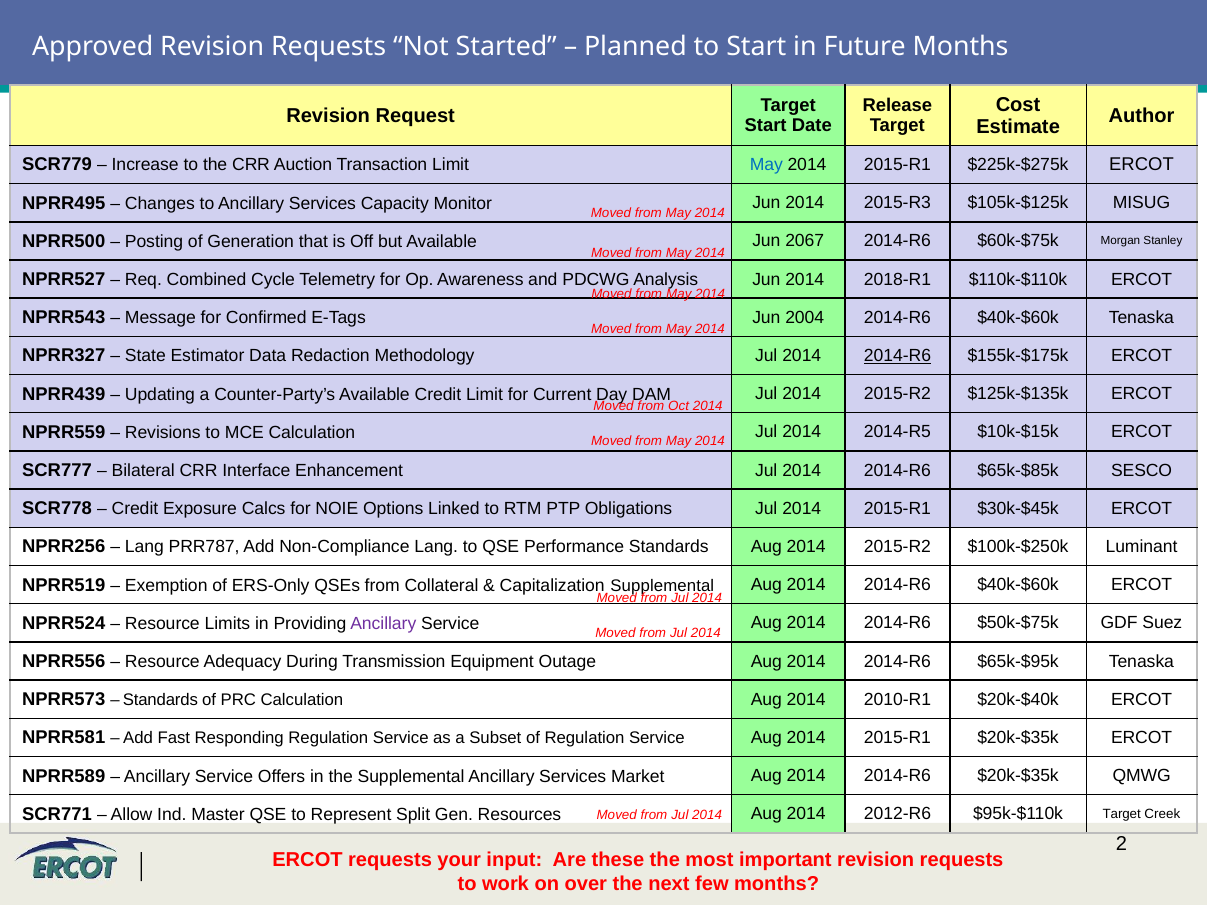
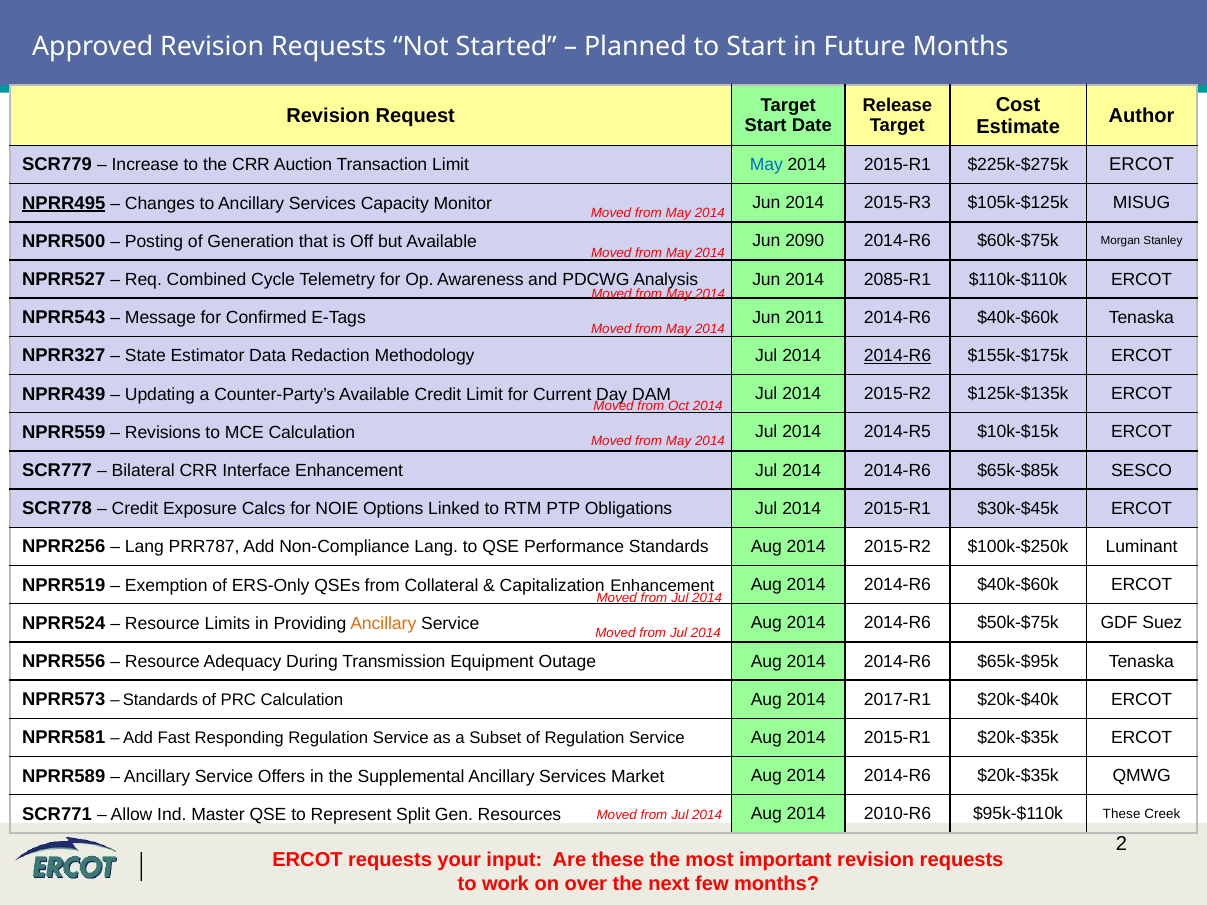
NPRR495 underline: none -> present
2067: 2067 -> 2090
2018-R1: 2018-R1 -> 2085-R1
2004: 2004 -> 2011
Capitalization Supplemental: Supplemental -> Enhancement
Ancillary at (383, 624) colour: purple -> orange
2010-R1: 2010-R1 -> 2017-R1
2012-R6: 2012-R6 -> 2010-R6
$95k-$110k Target: Target -> These
